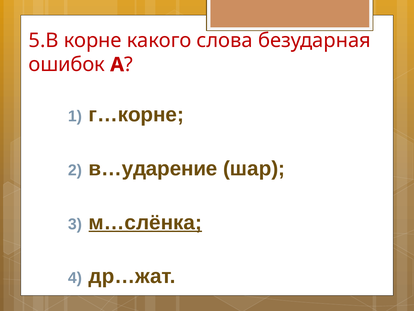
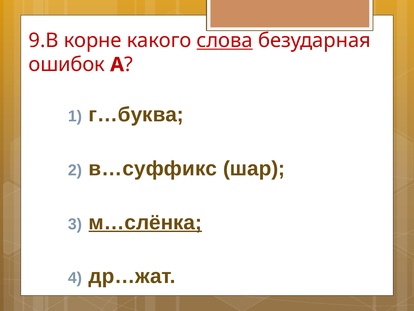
5.В: 5.В -> 9.В
слова underline: none -> present
г…корне: г…корне -> г…буква
в…ударение: в…ударение -> в…суффикс
